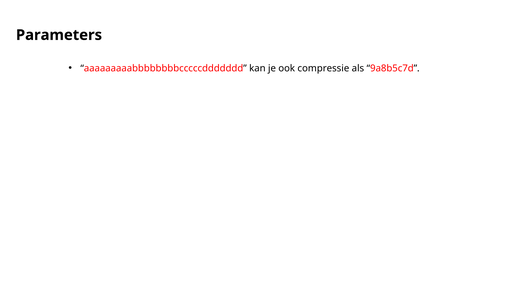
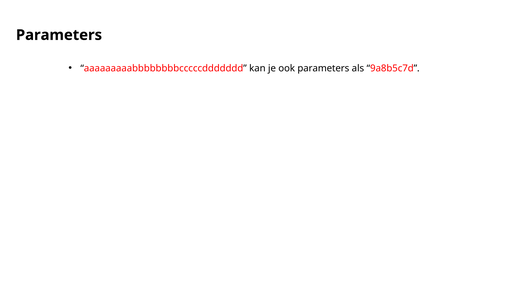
ook compressie: compressie -> parameters
